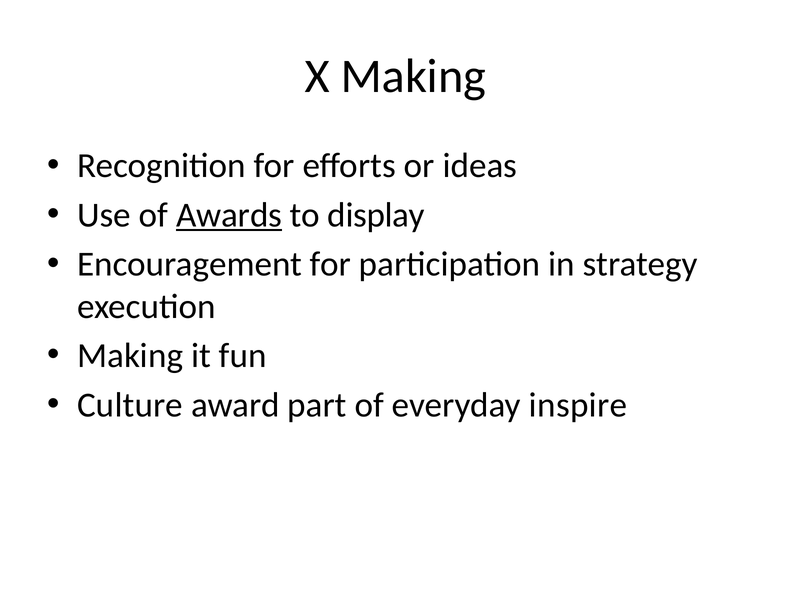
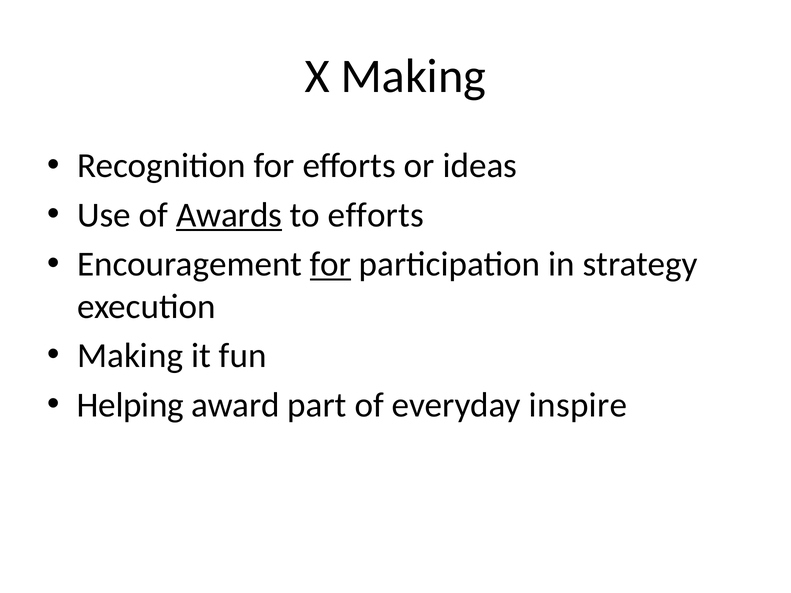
to display: display -> efforts
for at (330, 264) underline: none -> present
Culture: Culture -> Helping
